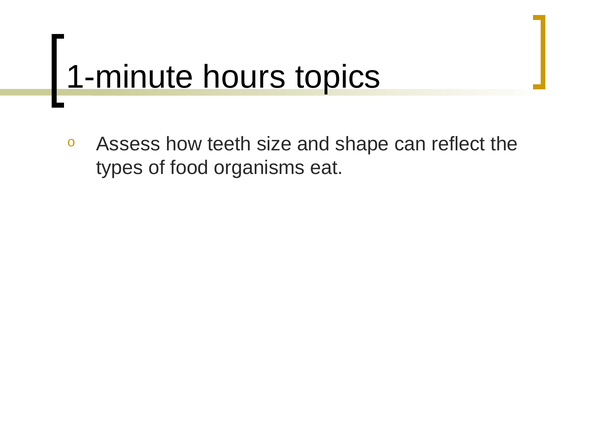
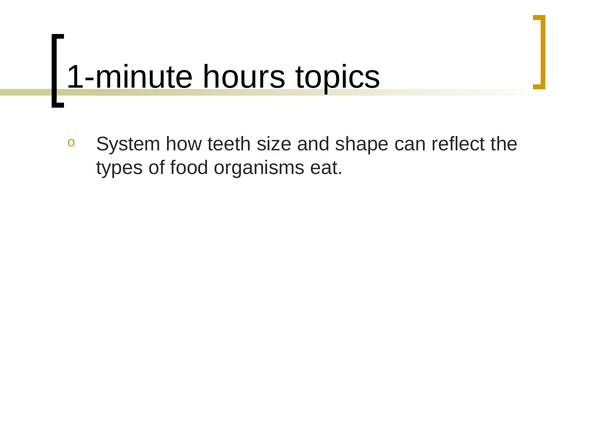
Assess: Assess -> System
